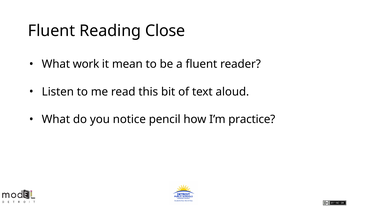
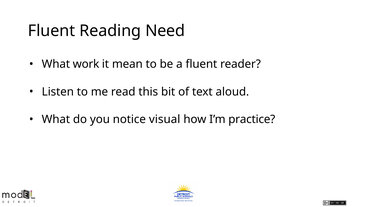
Close: Close -> Need
pencil: pencil -> visual
